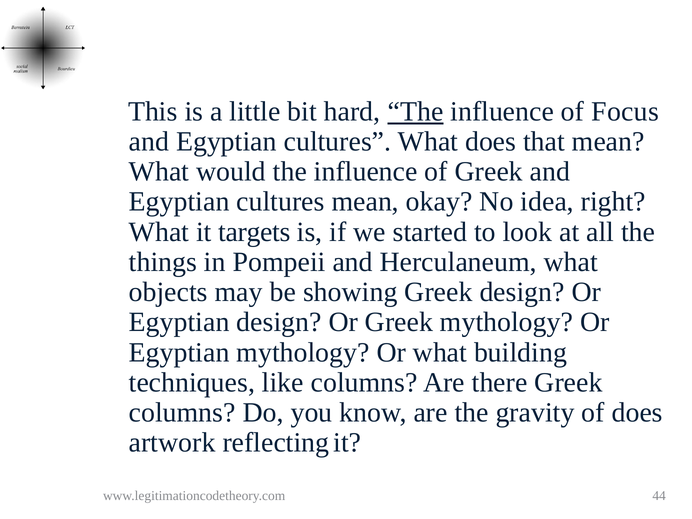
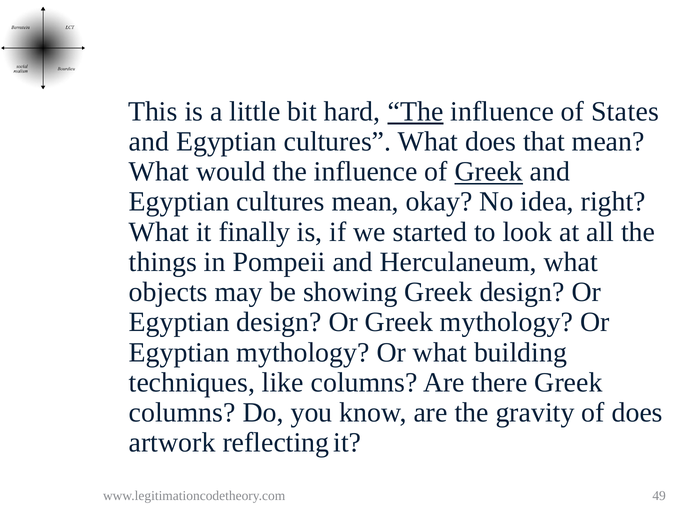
Focus: Focus -> States
Greek at (489, 172) underline: none -> present
targets: targets -> finally
44: 44 -> 49
